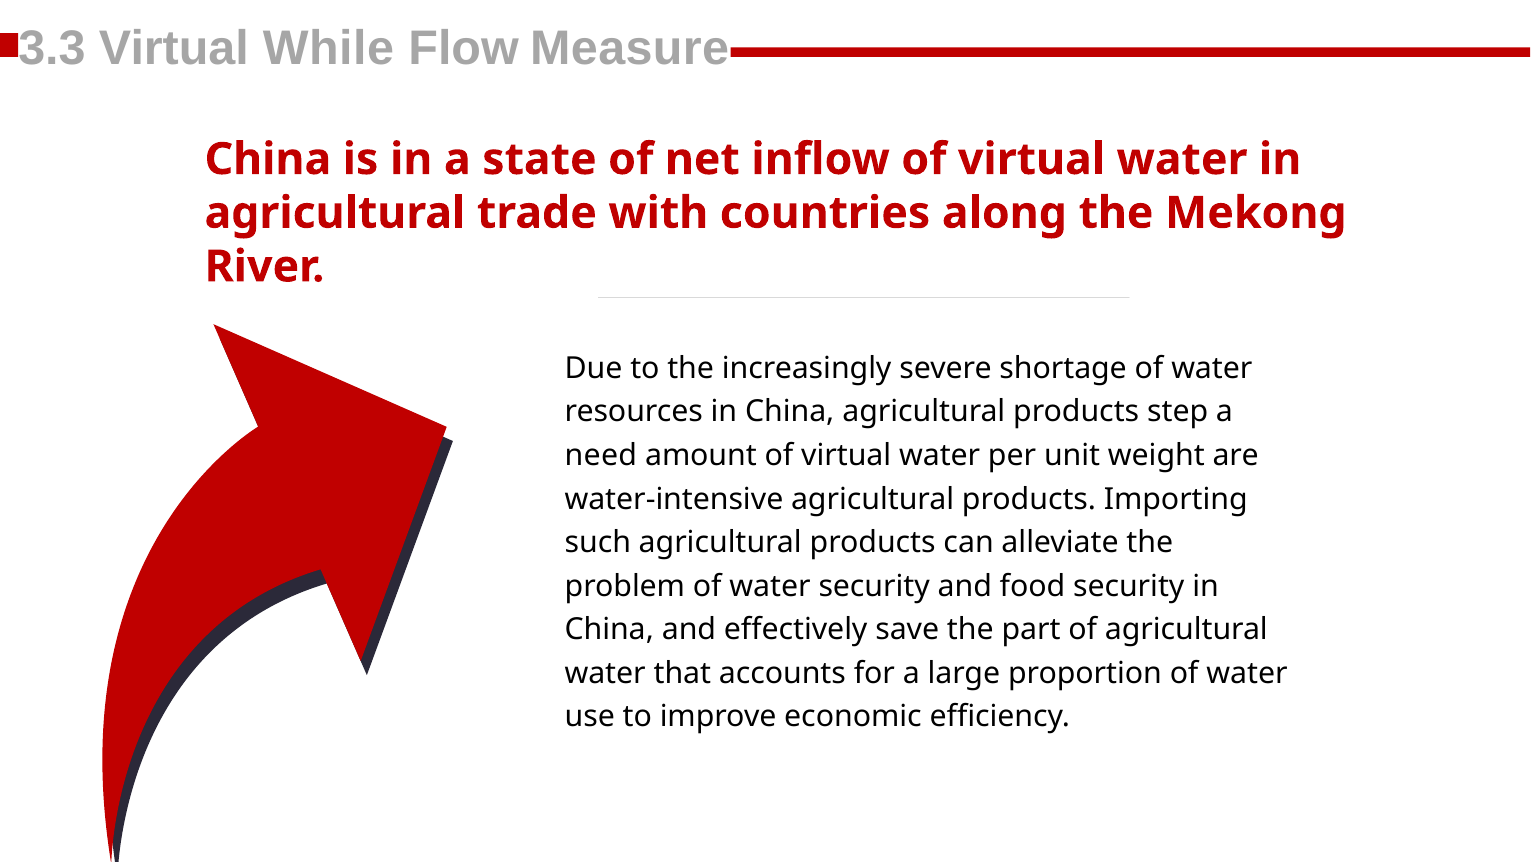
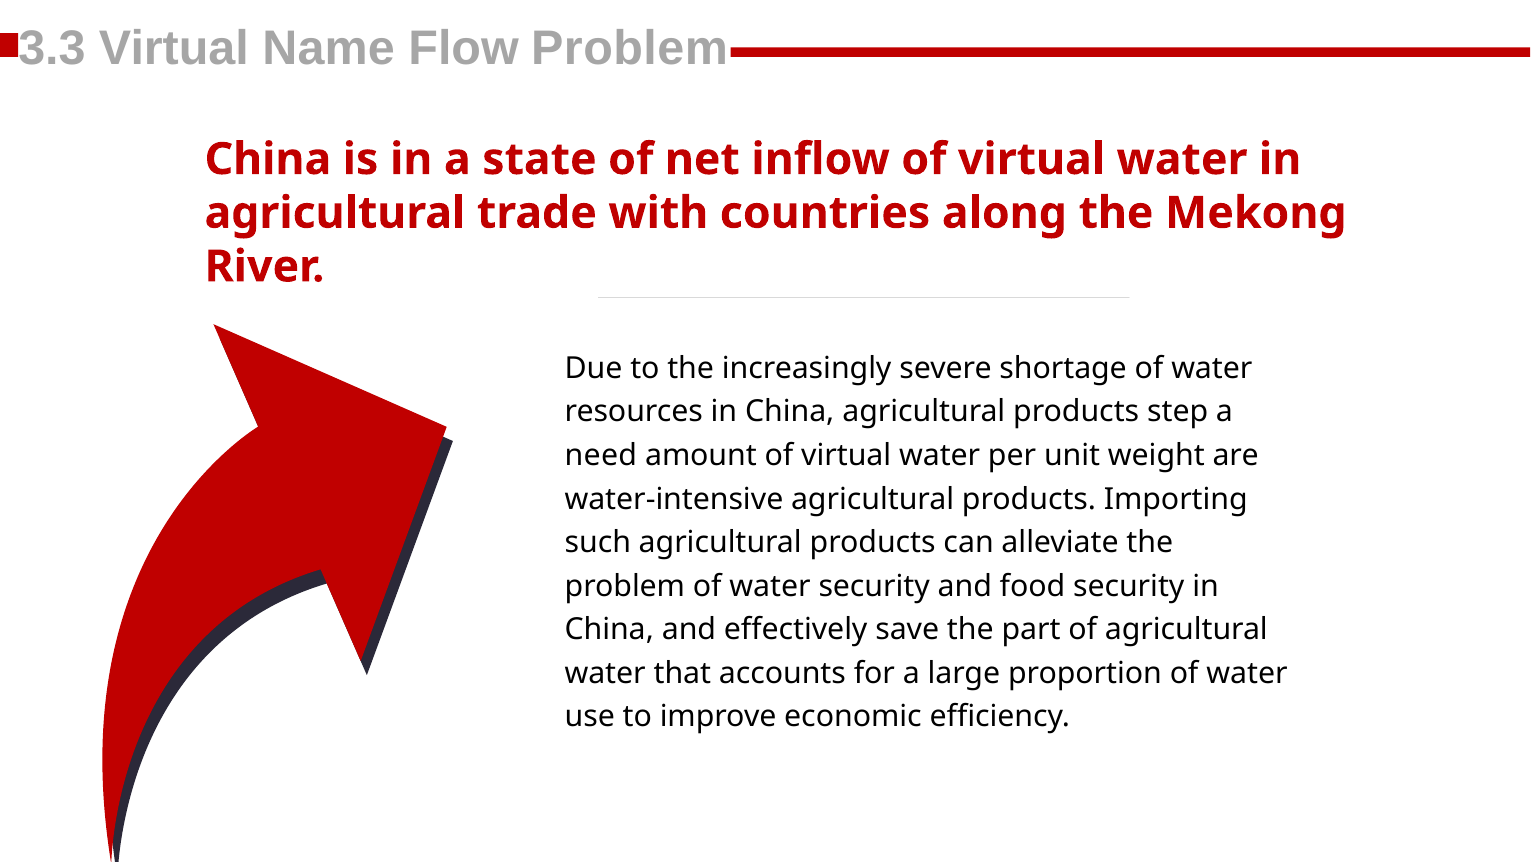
While: While -> Name
Flow Measure: Measure -> Problem
